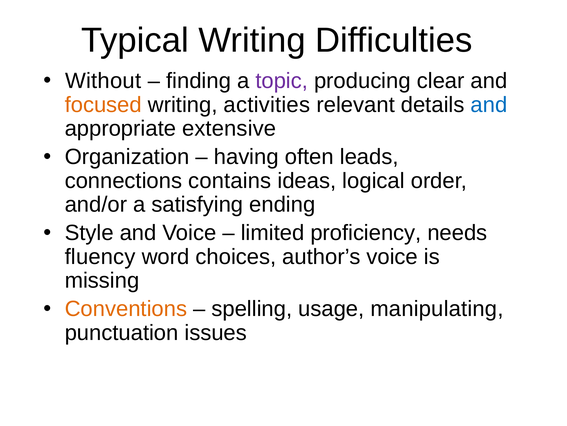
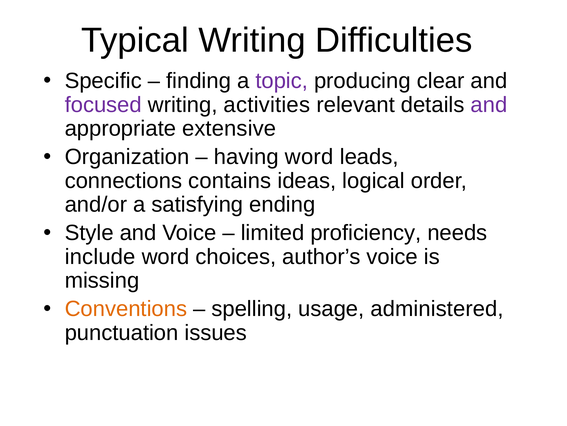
Without: Without -> Specific
focused colour: orange -> purple
and at (489, 105) colour: blue -> purple
having often: often -> word
fluency: fluency -> include
manipulating: manipulating -> administered
